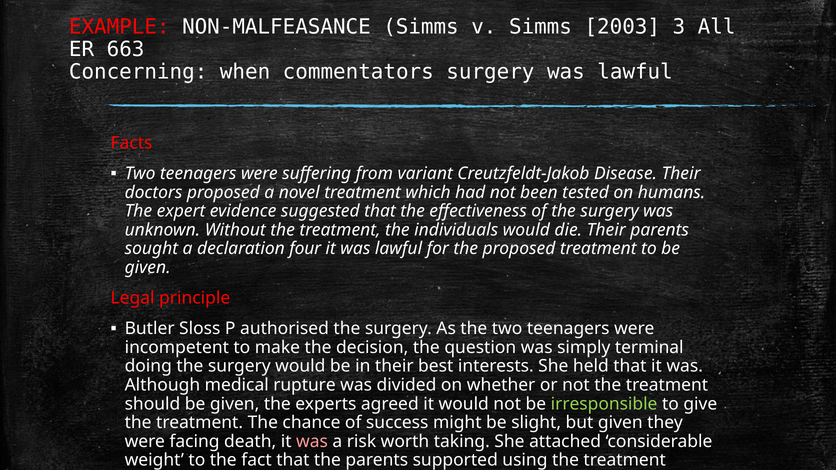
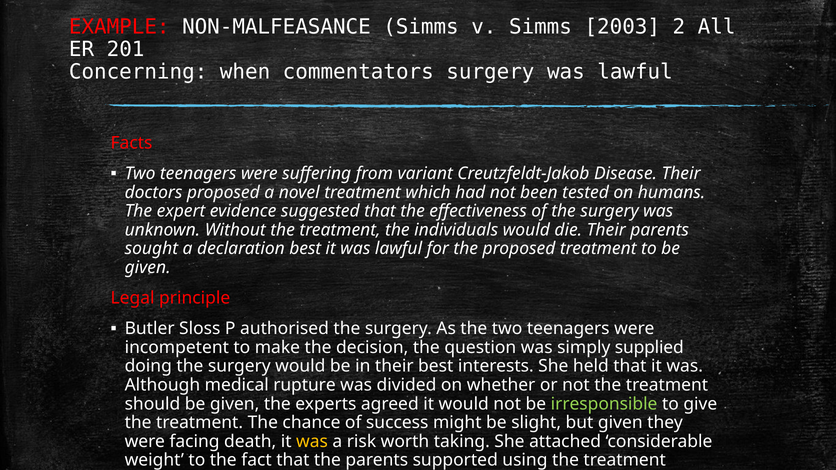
3: 3 -> 2
663: 663 -> 201
declaration four: four -> best
terminal: terminal -> supplied
was at (312, 442) colour: pink -> yellow
